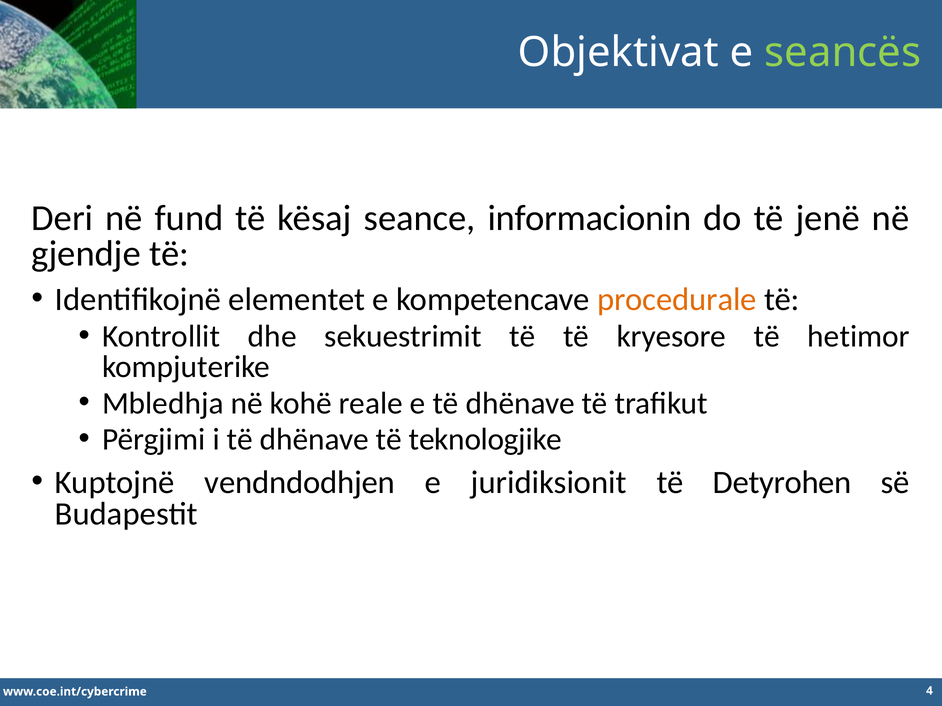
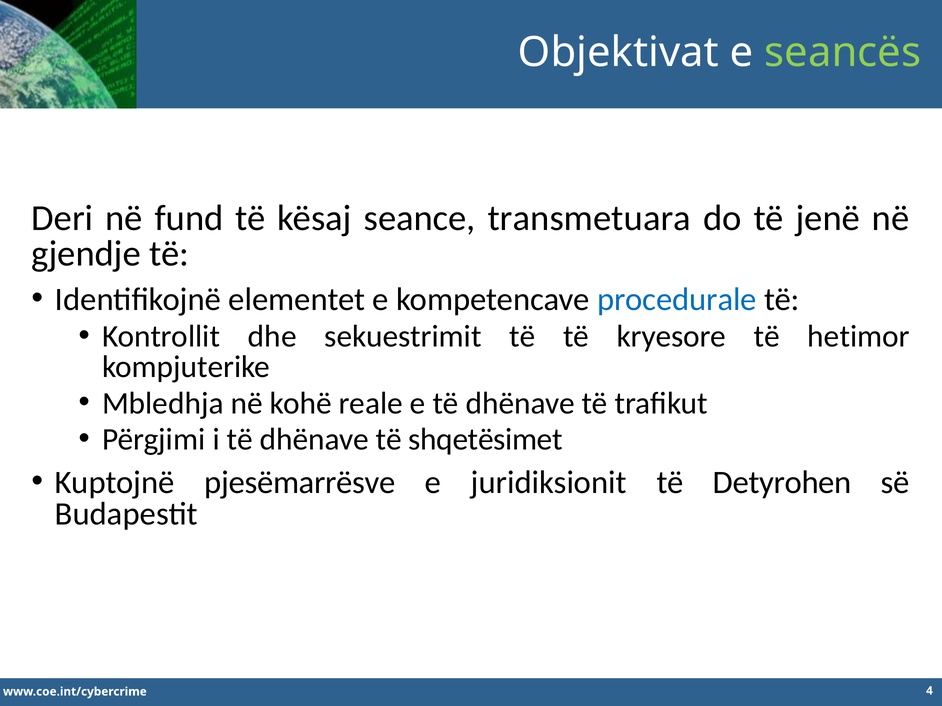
informacionin: informacionin -> transmetuara
procedurale colour: orange -> blue
teknologjike: teknologjike -> shqetësimet
vendndodhjen: vendndodhjen -> pjesëmarrësve
